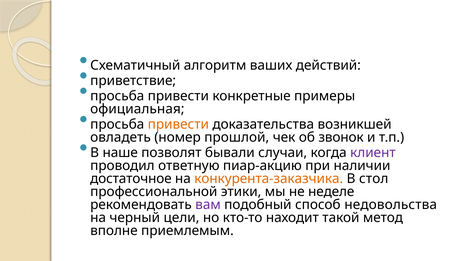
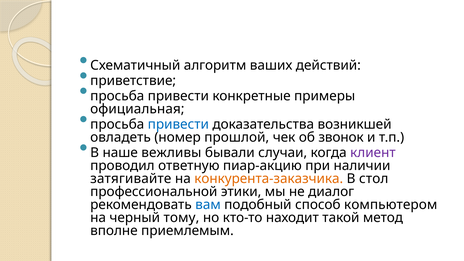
привести at (178, 124) colour: orange -> blue
позволят: позволят -> вежливы
достаточное: достаточное -> затягивайте
неделе: неделе -> диалог
вам colour: purple -> blue
недовольства: недовольства -> компьютером
цели: цели -> тому
